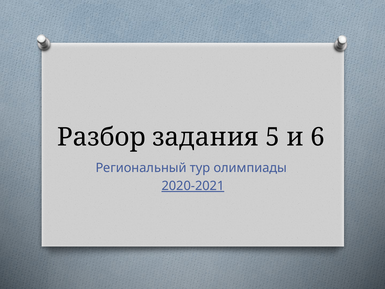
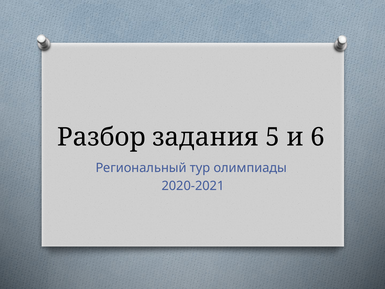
2020-2021 underline: present -> none
